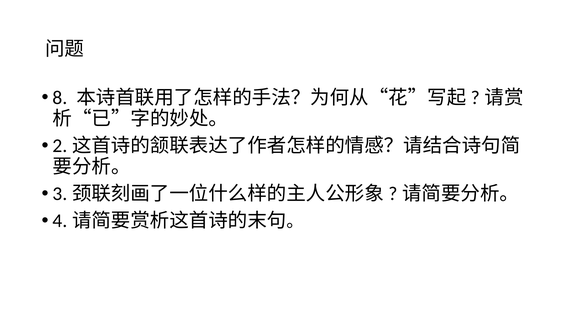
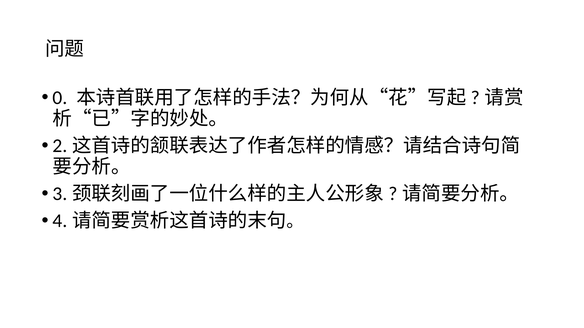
8: 8 -> 0
